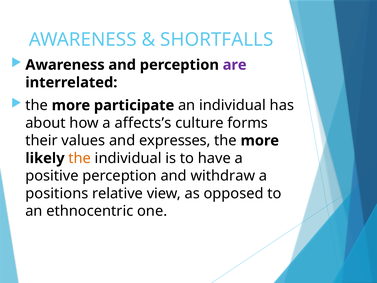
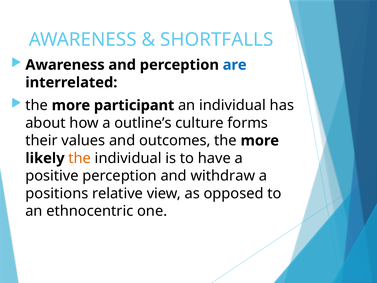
are colour: purple -> blue
participate: participate -> participant
affects’s: affects’s -> outline’s
expresses: expresses -> outcomes
